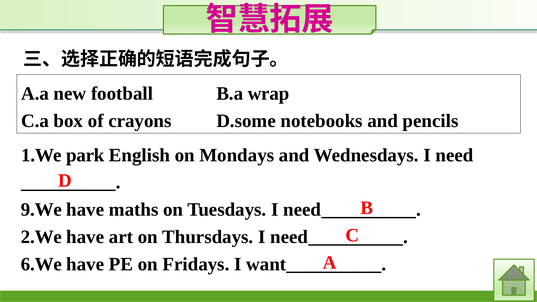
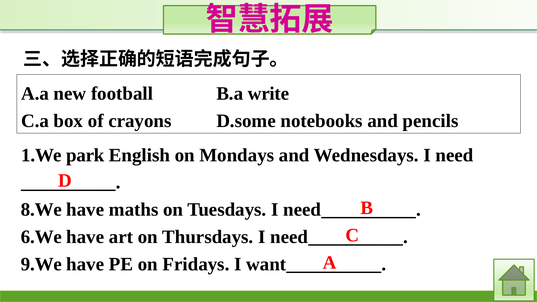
wrap: wrap -> write
9.We: 9.We -> 8.We
2.We: 2.We -> 6.We
6.We: 6.We -> 9.We
